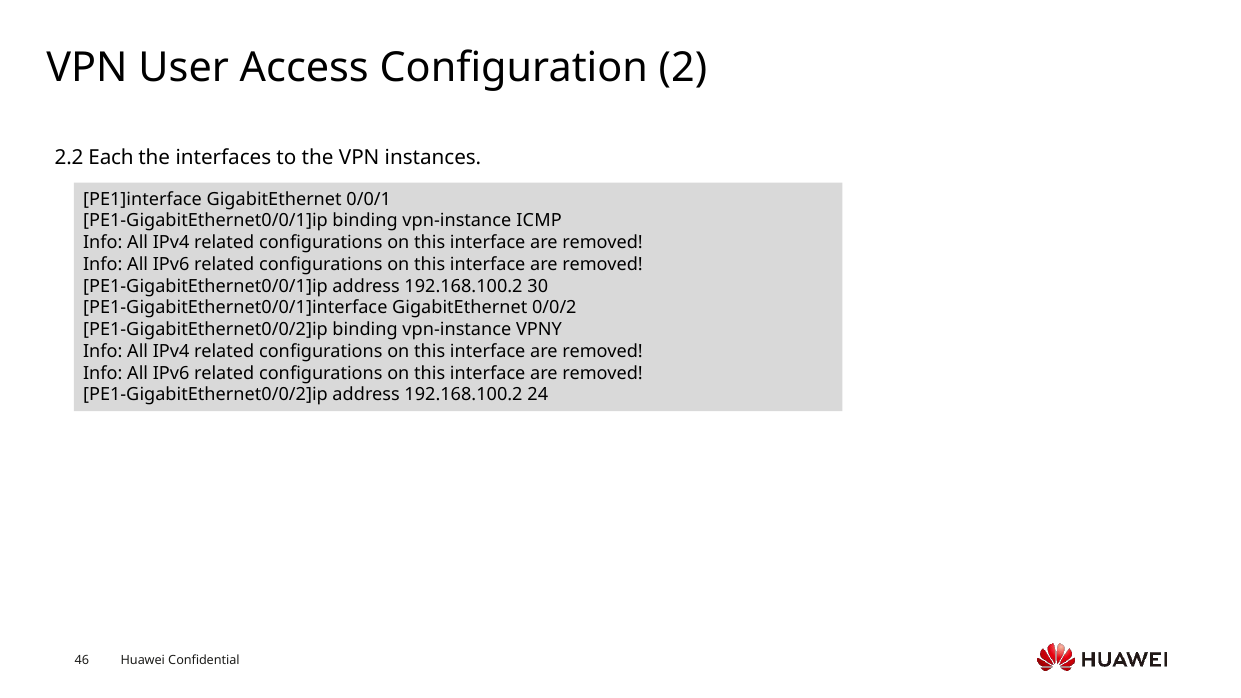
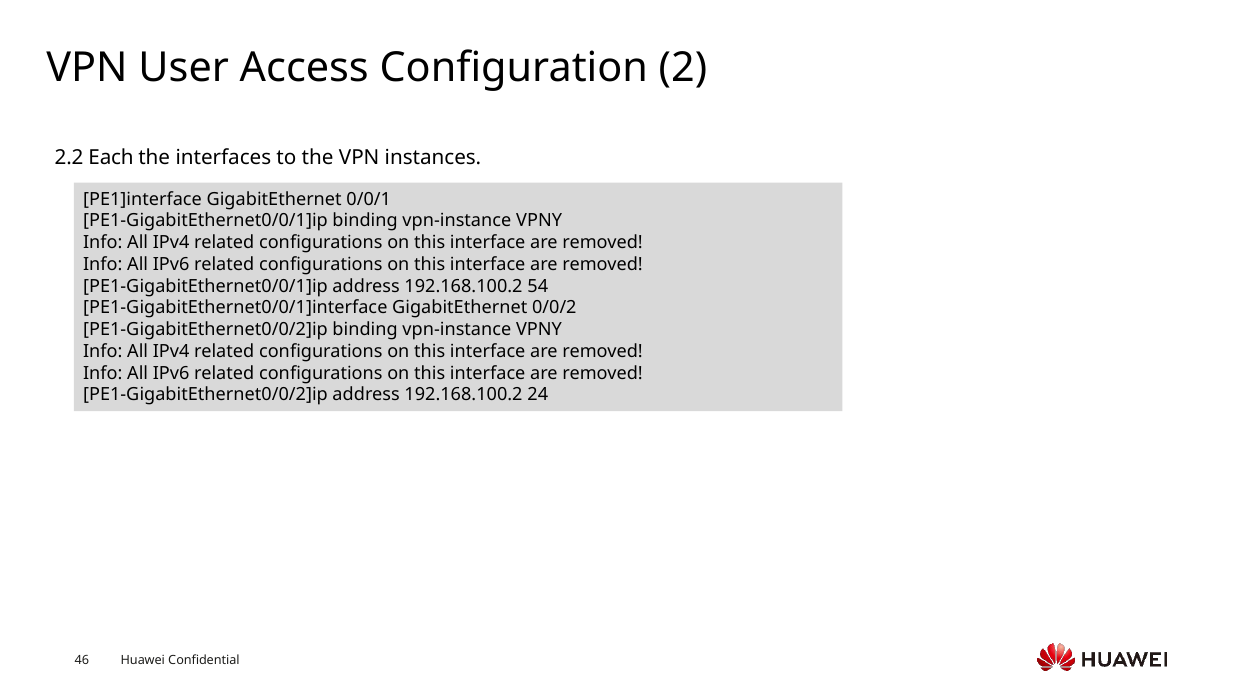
PE1-GigabitEthernet0/0/1]ip binding vpn-instance ICMP: ICMP -> VPNY
30: 30 -> 54
